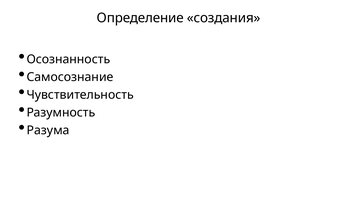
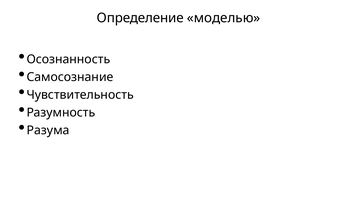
создания: создания -> моделью
